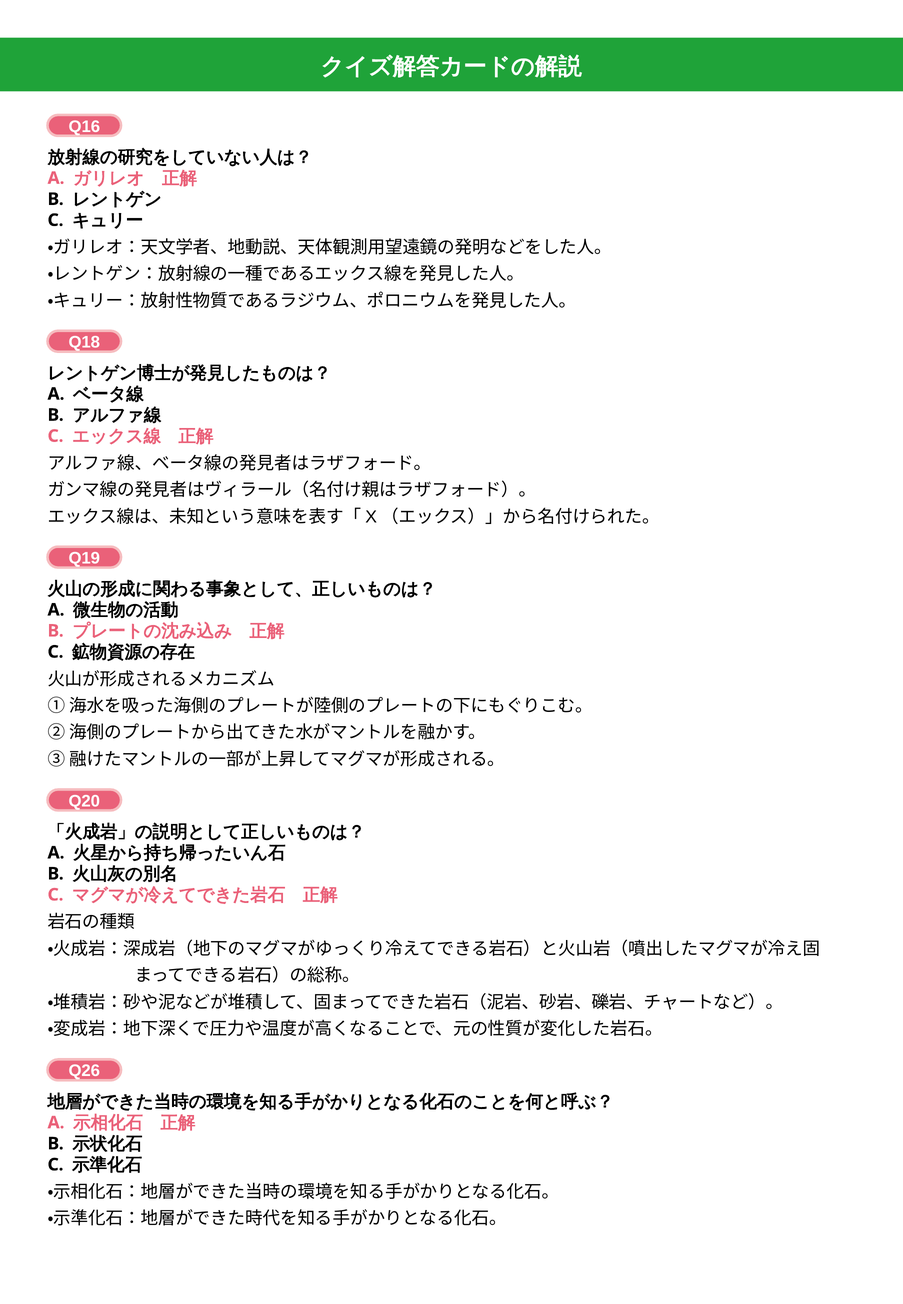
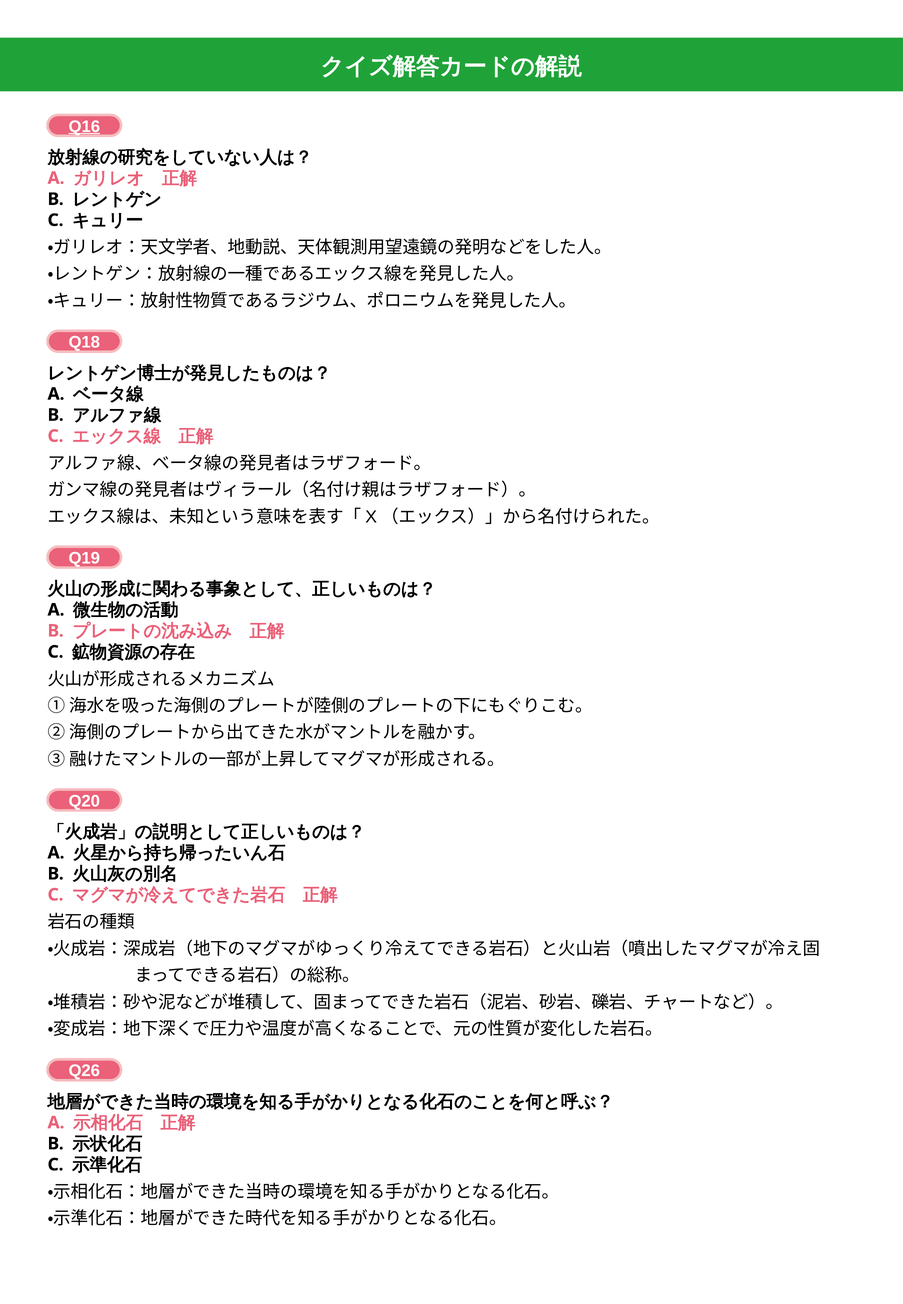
Q16 underline: none -> present
